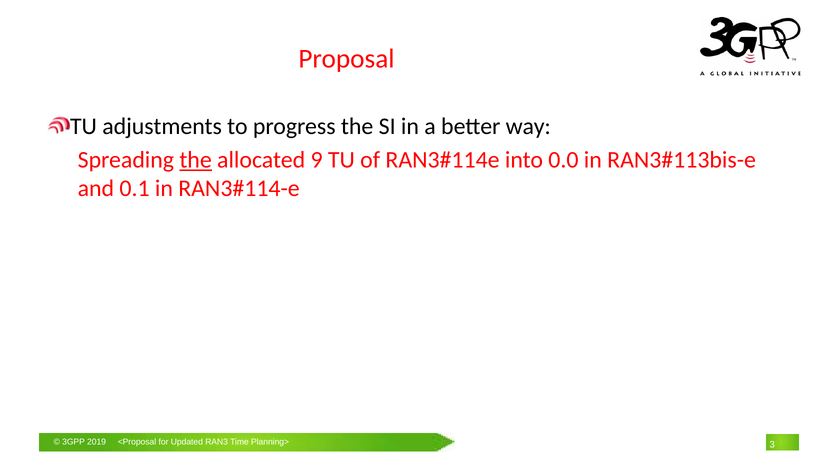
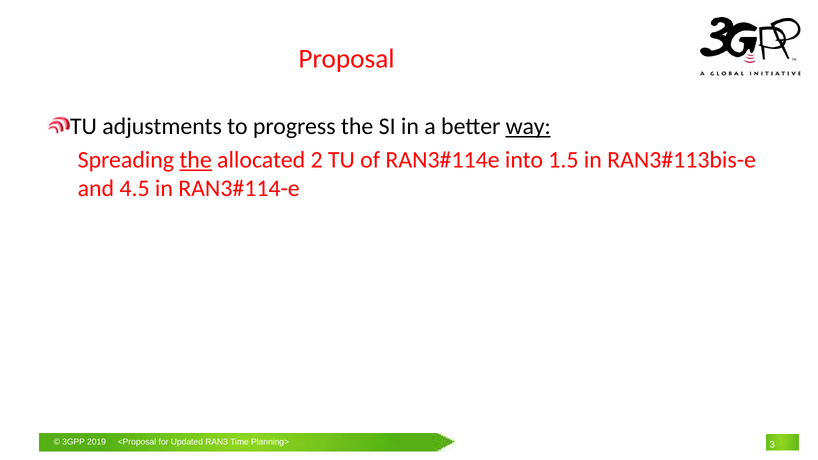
way underline: none -> present
9: 9 -> 2
0.0: 0.0 -> 1.5
0.1: 0.1 -> 4.5
